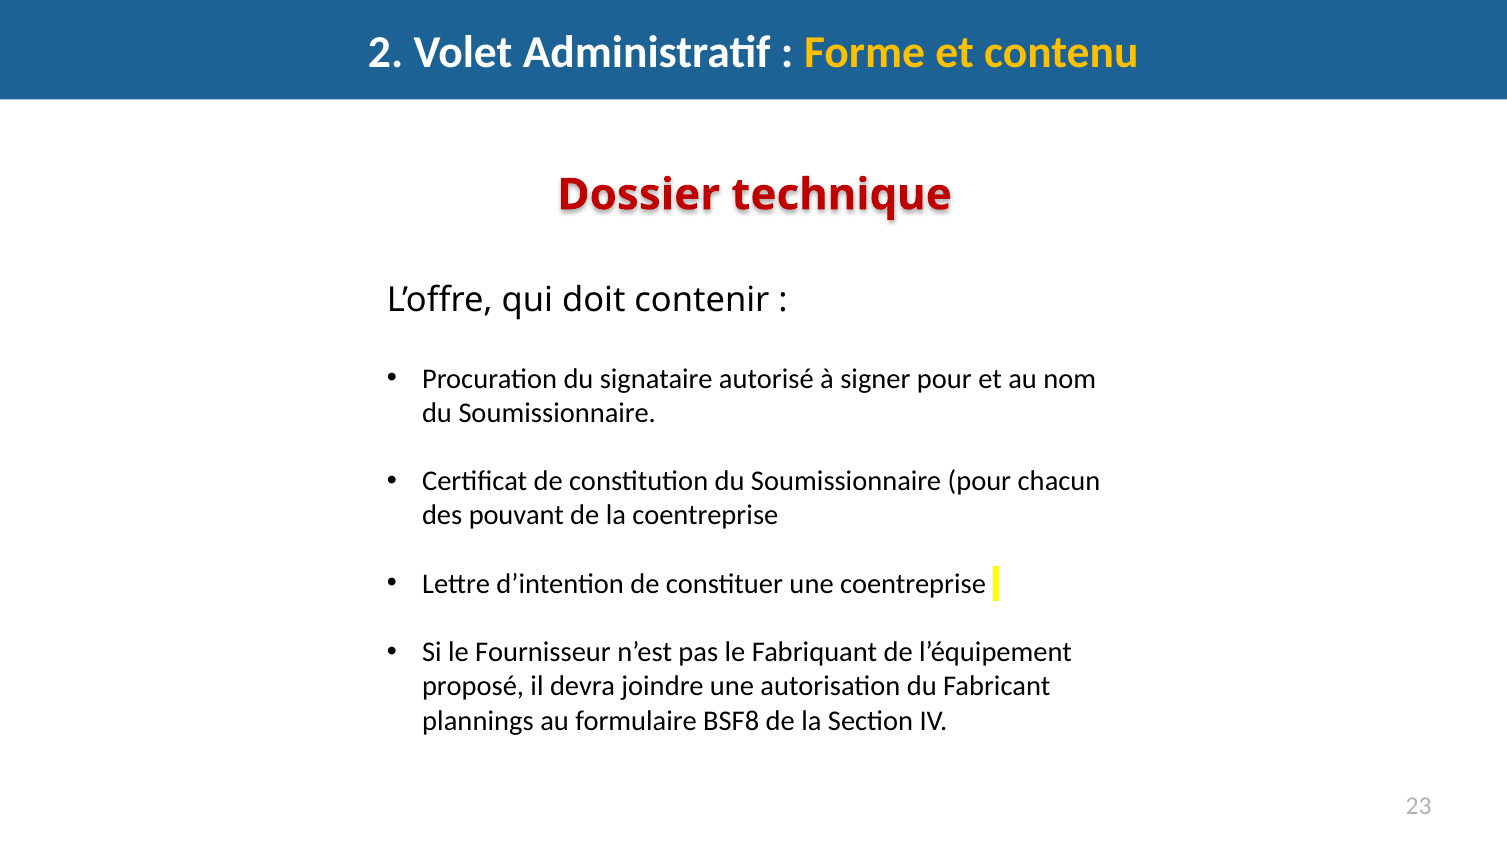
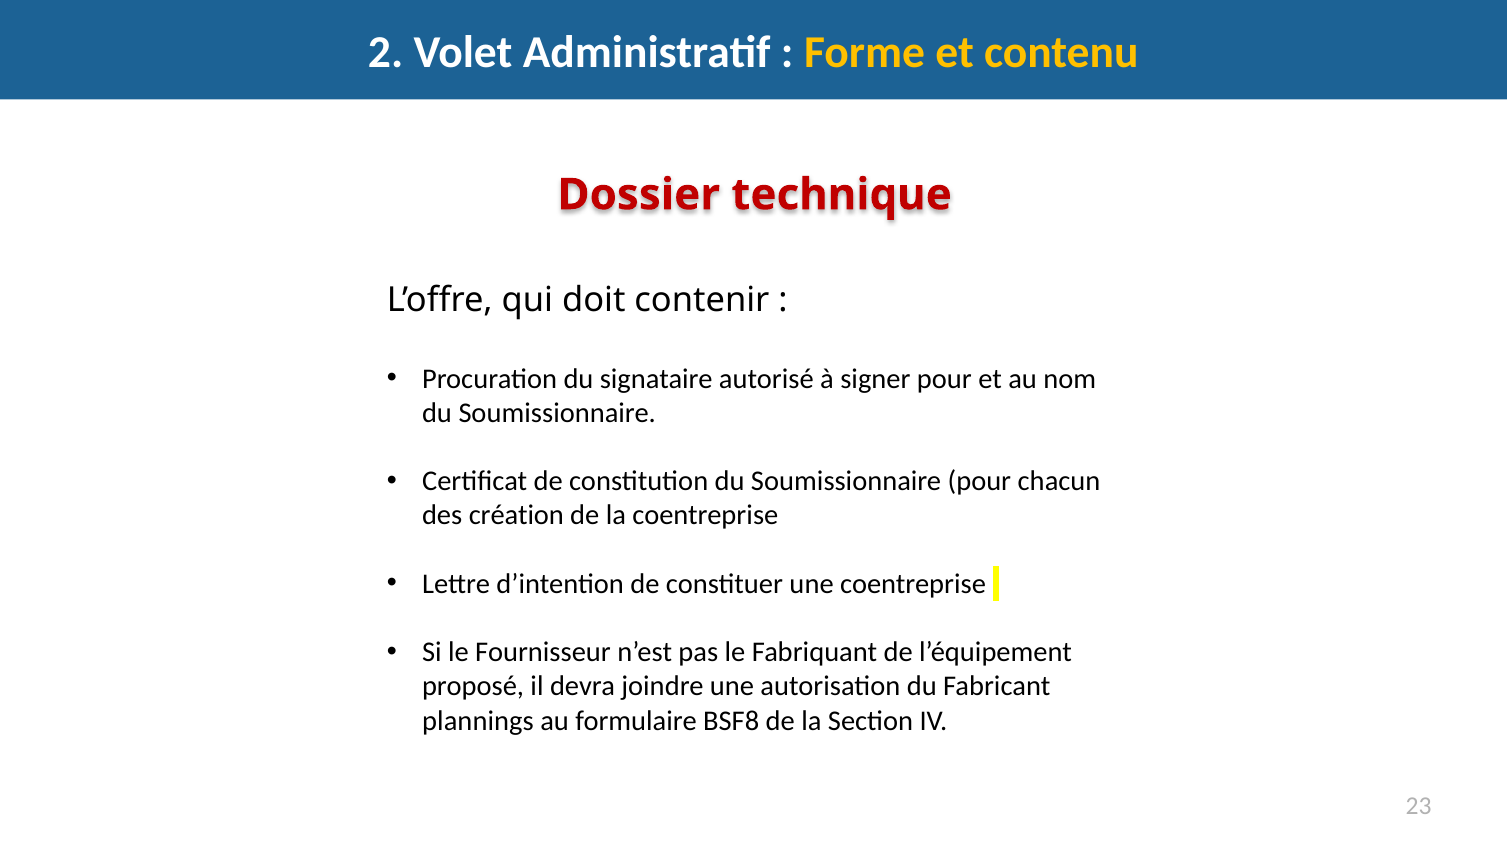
pouvant: pouvant -> création
